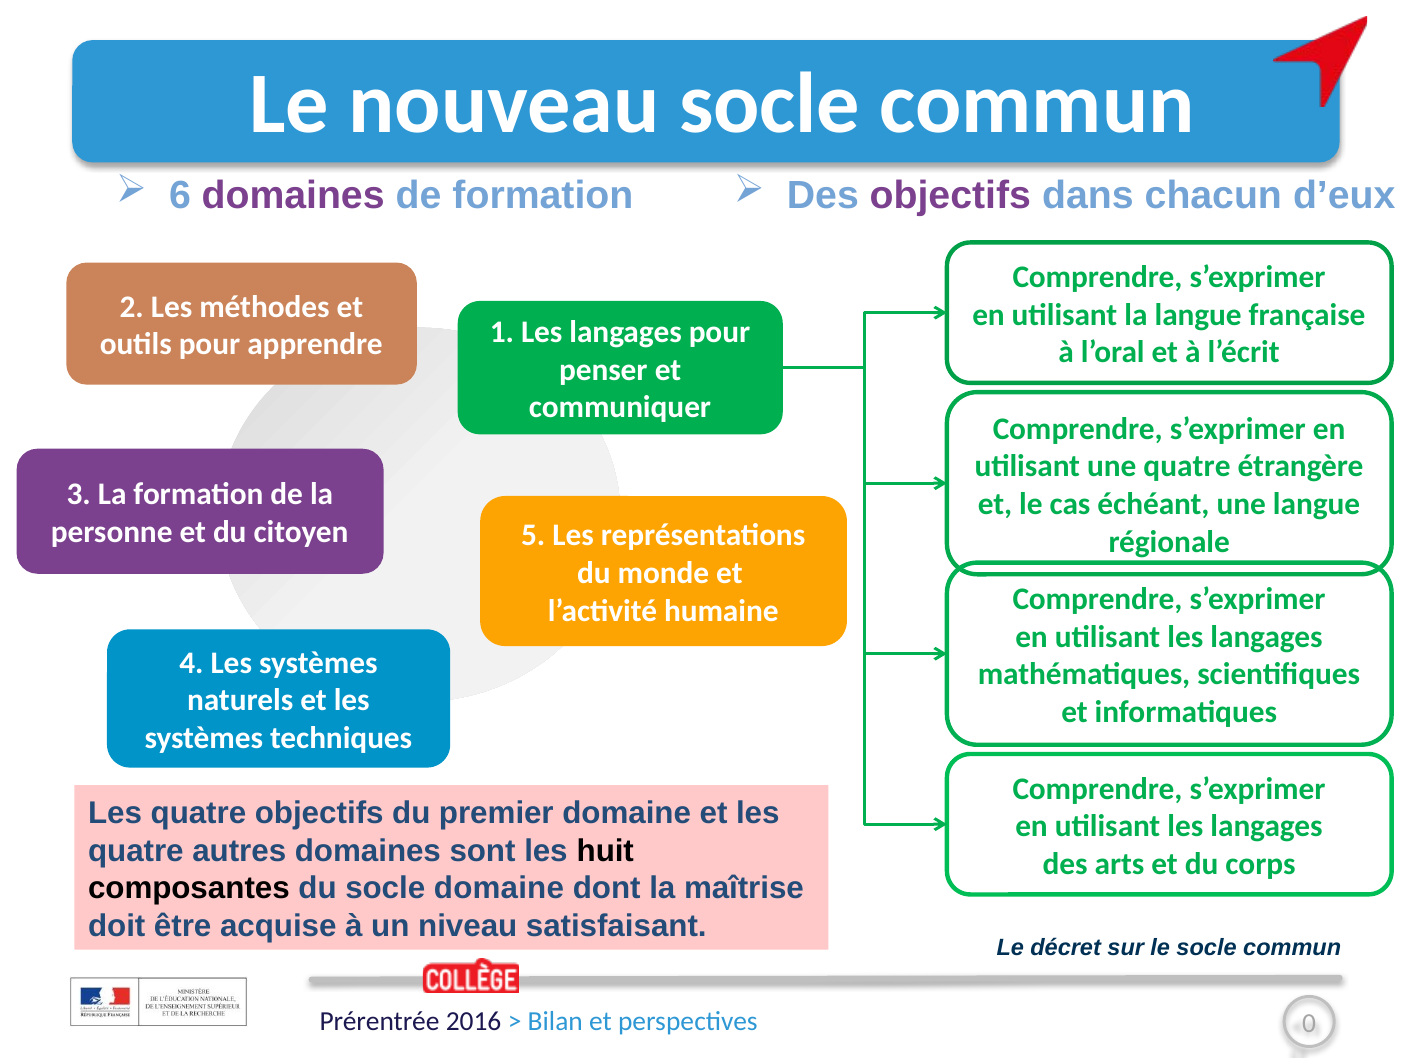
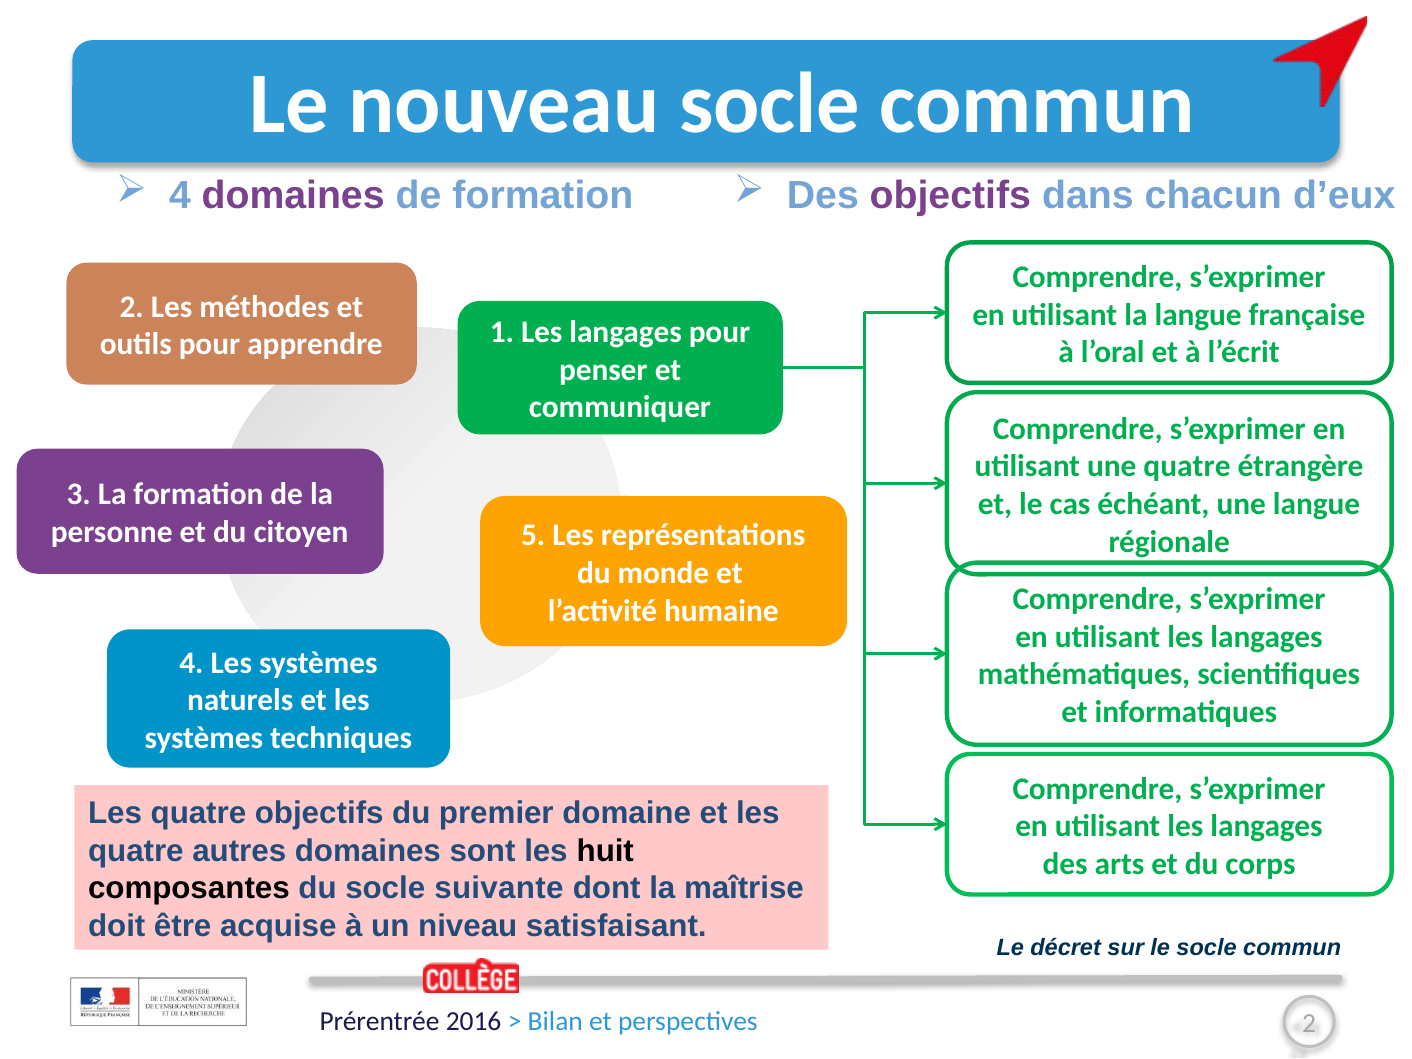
6 at (180, 196): 6 -> 4
socle domaine: domaine -> suivante
0 at (1309, 1023): 0 -> 2
